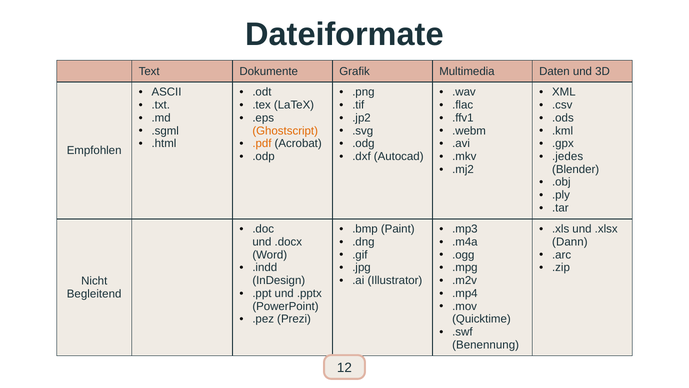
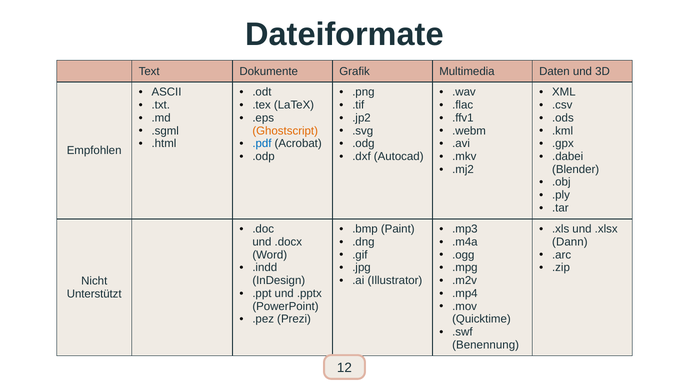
.pdf colour: orange -> blue
.jedes: .jedes -> .dabei
Begleitend: Begleitend -> Unterstützt
